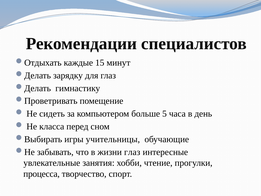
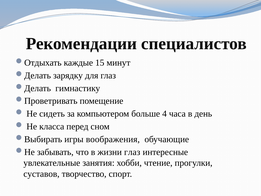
5: 5 -> 4
учительницы: учительницы -> воображения
процесса: процесса -> суставов
